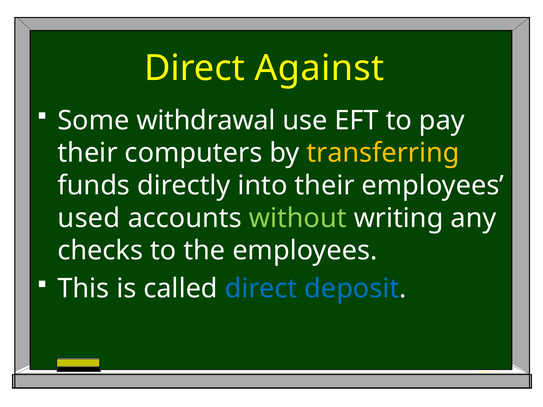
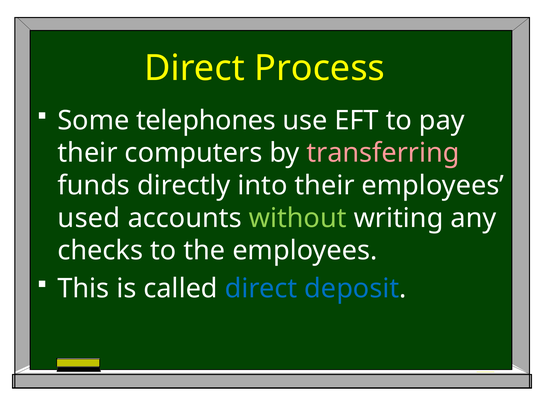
Against: Against -> Process
withdrawal: withdrawal -> telephones
transferring colour: yellow -> pink
